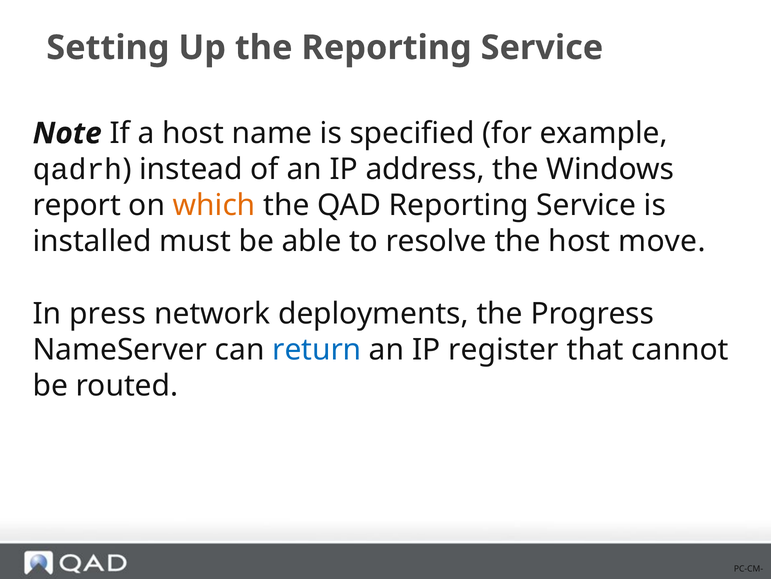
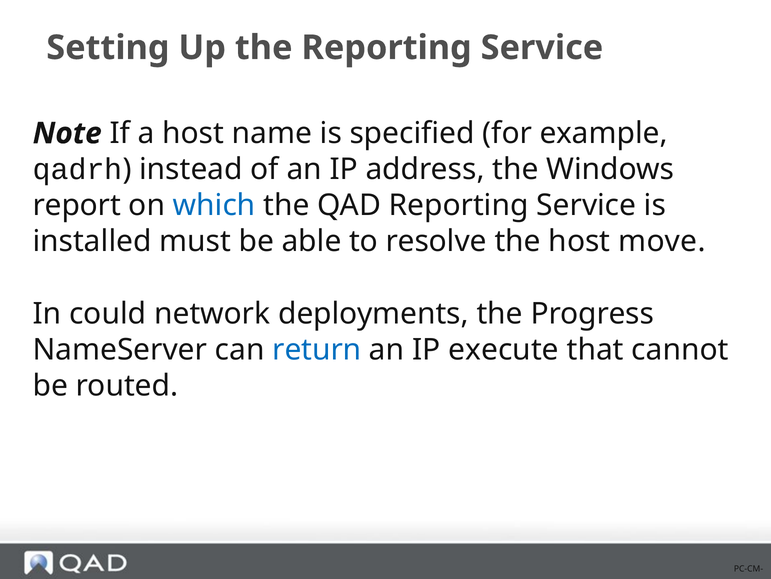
which colour: orange -> blue
press: press -> could
register: register -> execute
